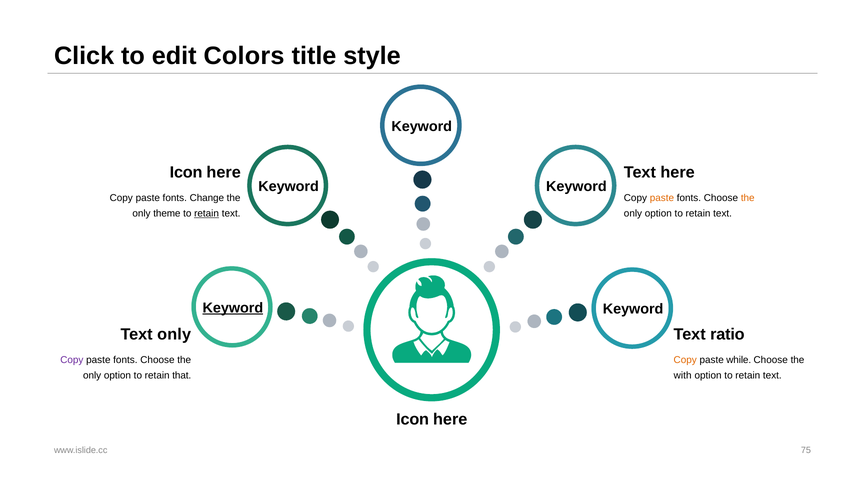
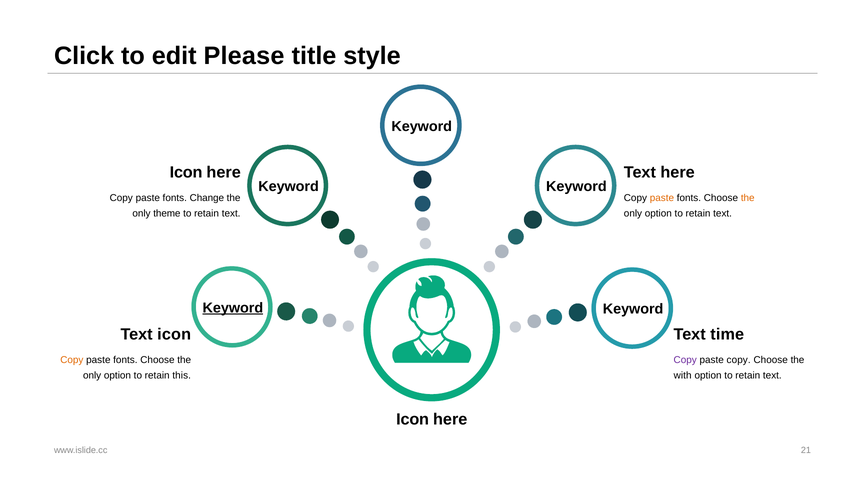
Colors: Colors -> Please
retain at (207, 214) underline: present -> none
only at (174, 335): only -> icon
ratio: ratio -> time
Copy at (72, 360) colour: purple -> orange
Copy at (685, 360) colour: orange -> purple
paste while: while -> copy
that: that -> this
75: 75 -> 21
